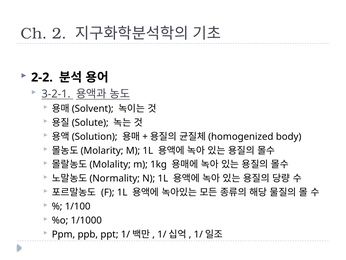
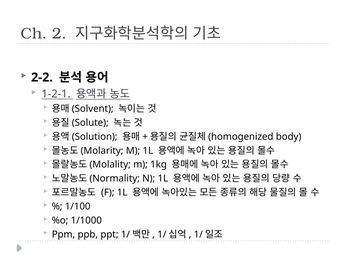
3-2-1: 3-2-1 -> 1-2-1
